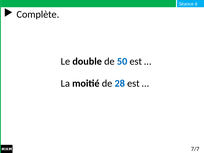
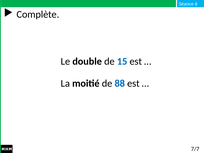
50: 50 -> 15
28: 28 -> 88
